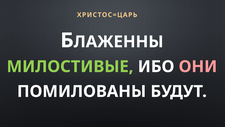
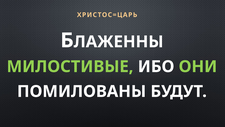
ОНИ colour: pink -> light green
